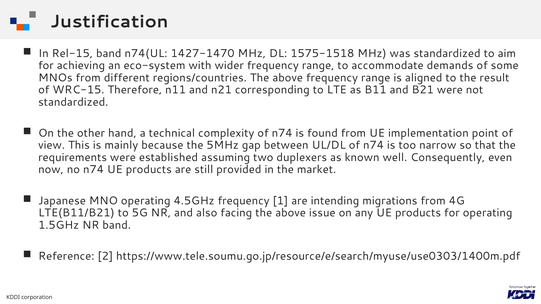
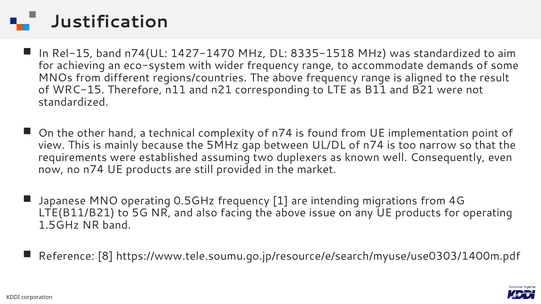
1575-1518: 1575-1518 -> 8335-1518
4.5GHz: 4.5GHz -> 0.5GHz
Reference 2: 2 -> 8
